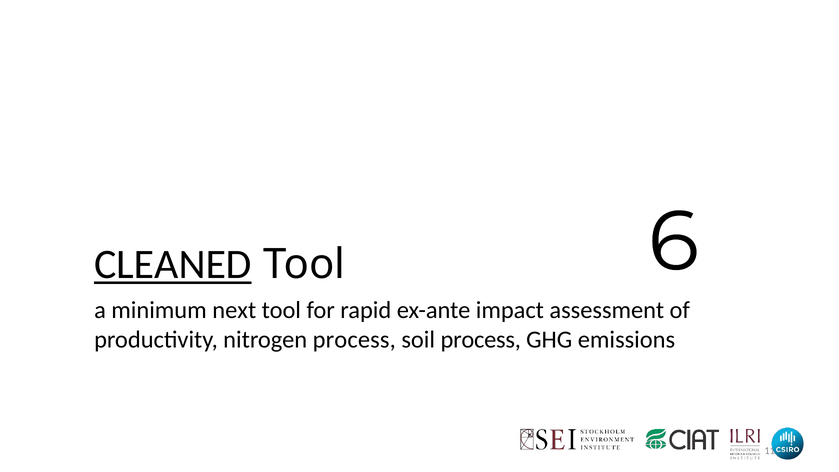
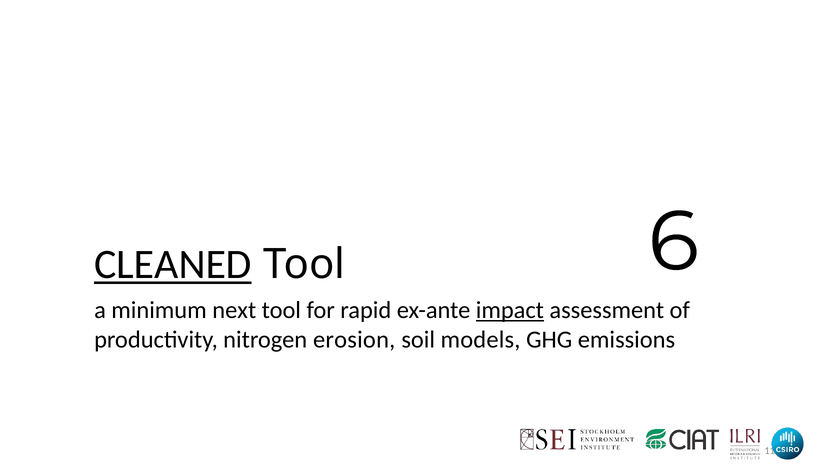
impact underline: none -> present
nitrogen process: process -> erosion
soil process: process -> models
